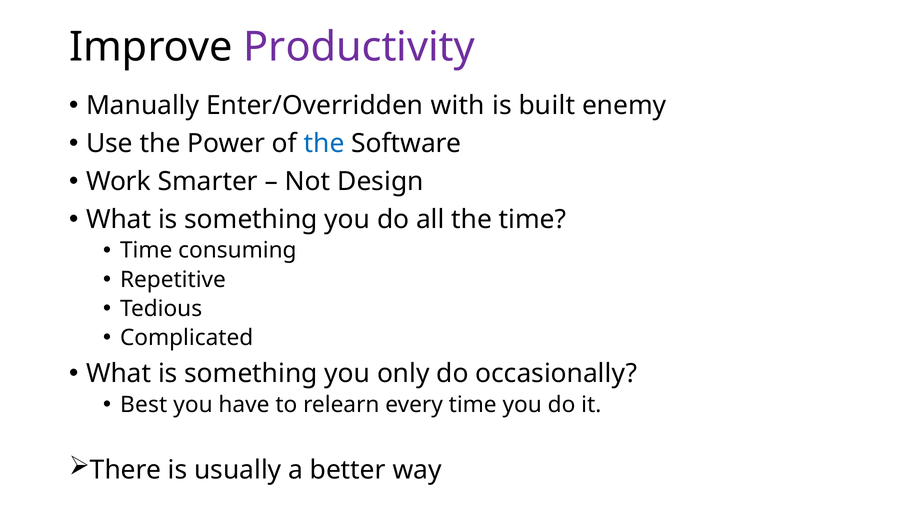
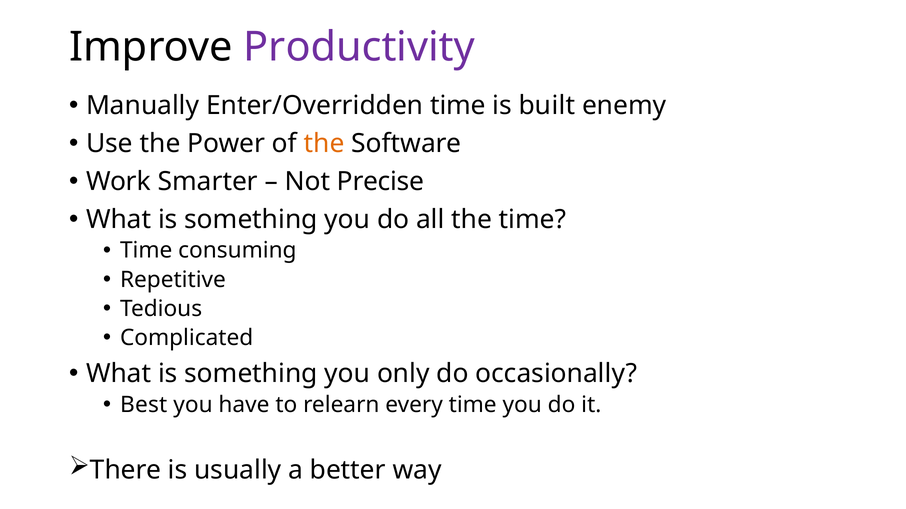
Enter/Overridden with: with -> time
the at (324, 144) colour: blue -> orange
Design: Design -> Precise
